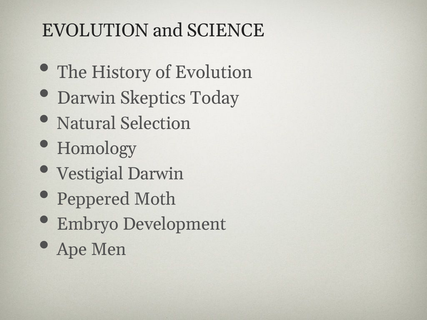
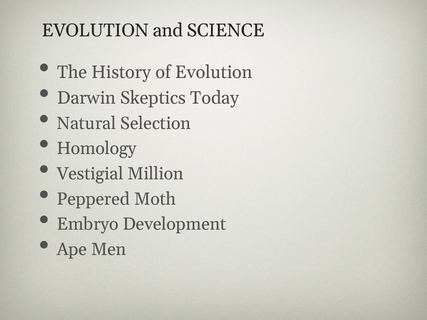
Vestigial Darwin: Darwin -> Million
